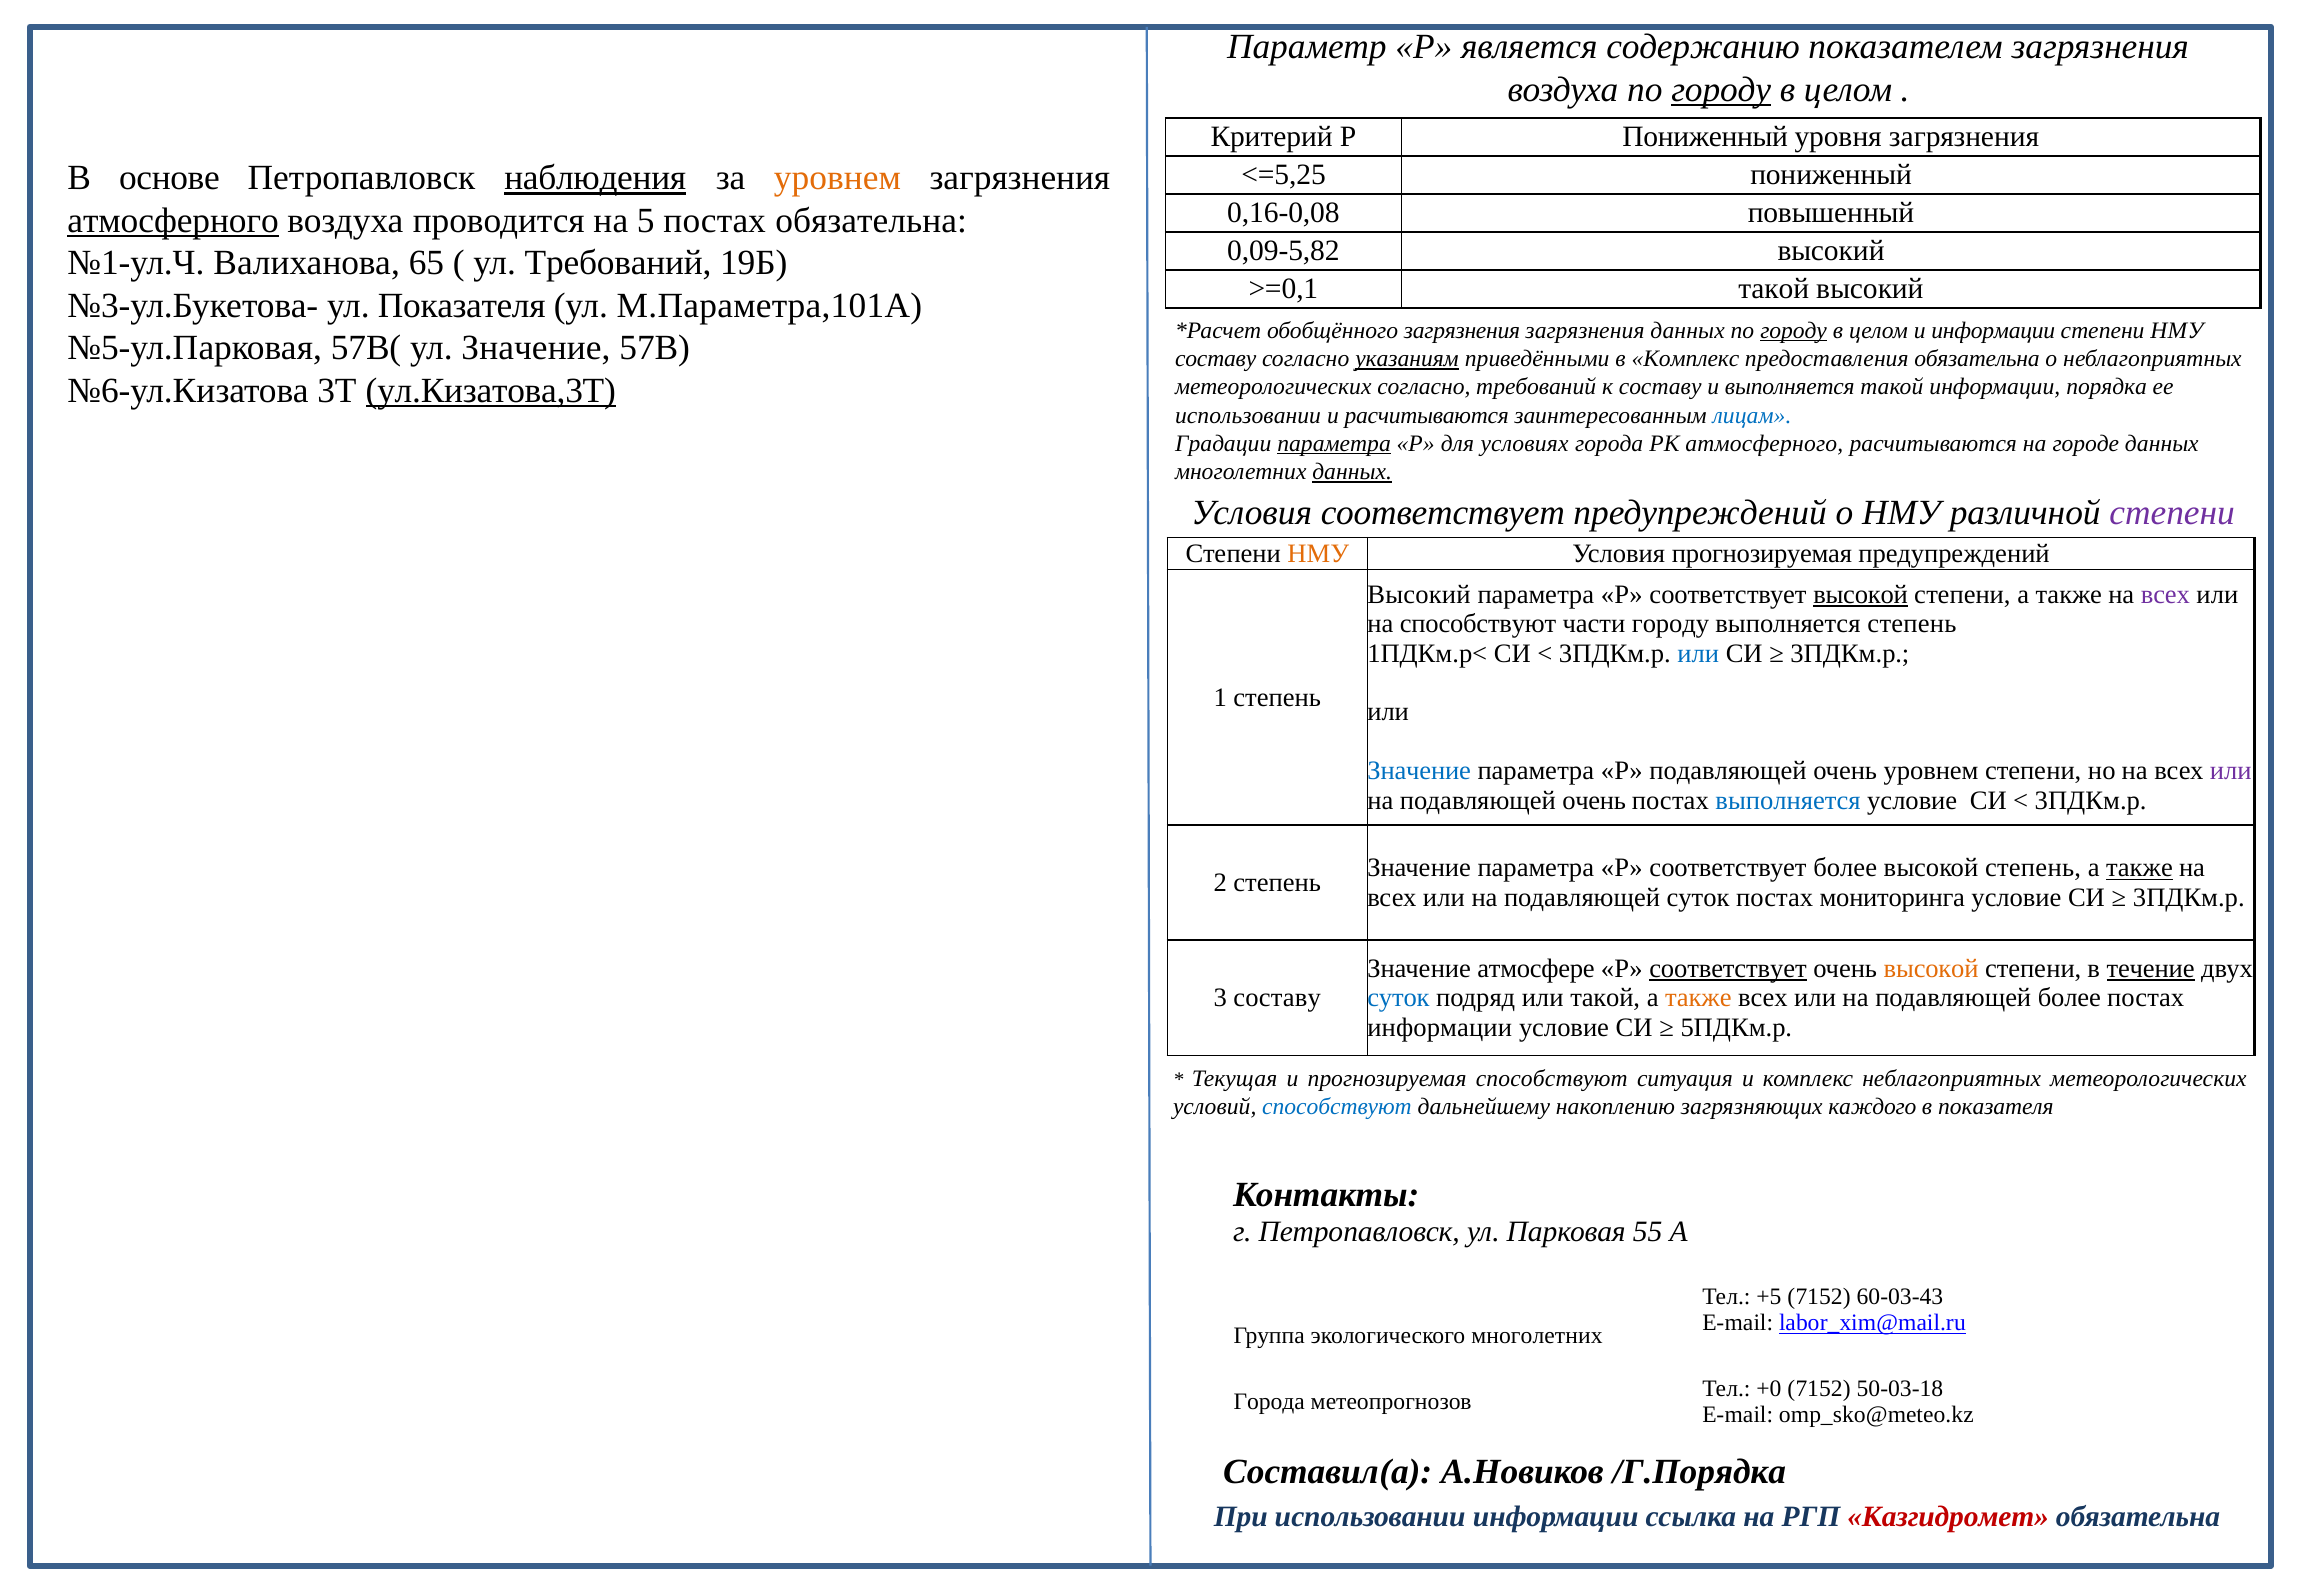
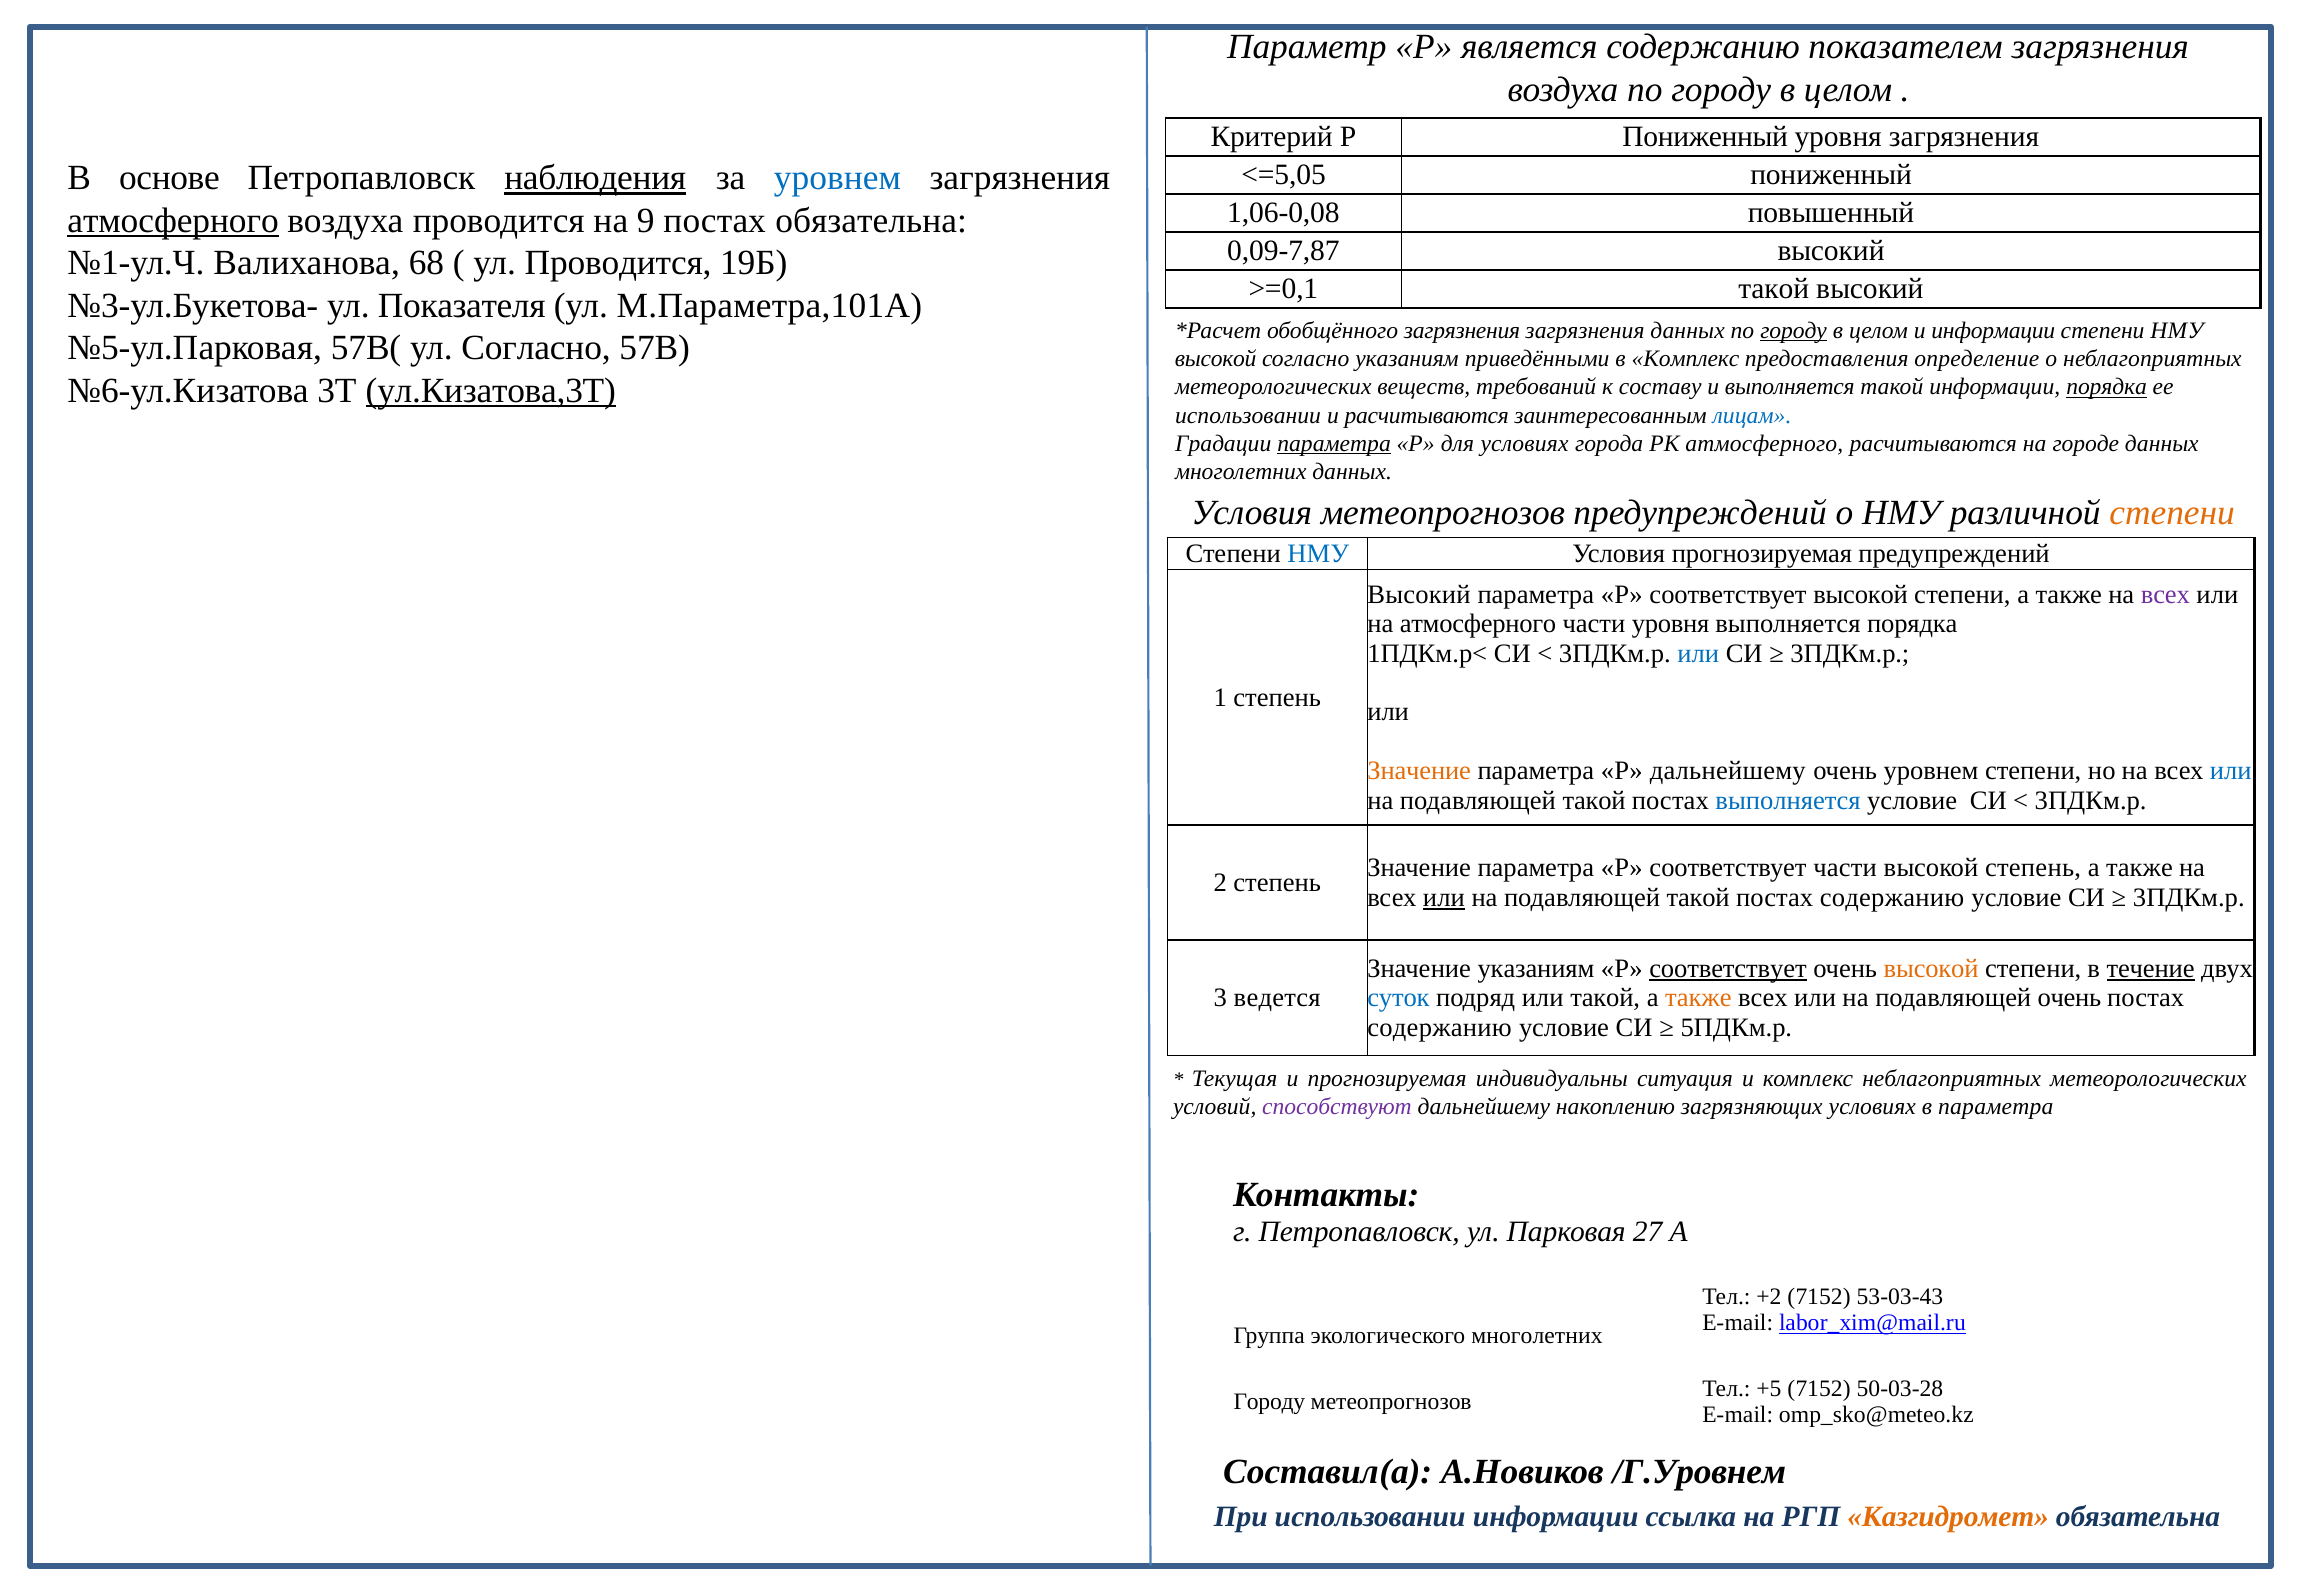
городу at (1721, 90) underline: present -> none
<=5,25: <=5,25 -> <=5,05
уровнем at (837, 178) colour: orange -> blue
0,16-0,08: 0,16-0,08 -> 1,06-0,08
5: 5 -> 9
0,09-5,82: 0,09-5,82 -> 0,09-7,87
65: 65 -> 68
ул Требований: Требований -> Проводится
ул Значение: Значение -> Согласно
составу at (1216, 359): составу -> высокой
указаниям at (1407, 359) underline: present -> none
предоставления обязательна: обязательна -> определение
метеорологических согласно: согласно -> веществ
порядка at (2107, 387) underline: none -> present
данных at (1352, 472) underline: present -> none
Условия соответствует: соответствует -> метеопрогнозов
степени at (2172, 513) colour: purple -> orange
НМУ at (1318, 554) colour: orange -> blue
высокой at (1861, 594) underline: present -> none
на способствуют: способствуют -> атмосферного
части городу: городу -> уровня
выполняется степень: степень -> порядка
Значение at (1419, 771) colour: blue -> orange
Р подавляющей: подавляющей -> дальнейшему
или at (2231, 771) colour: purple -> blue
очень at (1594, 801): очень -> такой
соответствует более: более -> части
также at (2140, 868) underline: present -> none
или at (1444, 898) underline: none -> present
суток at (1698, 898): суток -> такой
мониторинга at (1892, 898): мониторинга -> содержанию
Значение атмосфере: атмосфере -> указаниям
3 составу: составу -> ведется
подавляющей более: более -> очень
информации at (1440, 1027): информации -> содержанию
прогнозируемая способствуют: способствуют -> индивидуальны
способствуют at (1337, 1107) colour: blue -> purple
загрязняющих каждого: каждого -> условиях
в показателя: показателя -> параметра
55: 55 -> 27
+5: +5 -> +2
60-03-43: 60-03-43 -> 53-03-43
+0: +0 -> +5
50-03-18: 50-03-18 -> 50-03-28
Города at (1269, 1402): Города -> Городу
/Г.Порядка: /Г.Порядка -> /Г.Уровнем
Казгидромет colour: red -> orange
